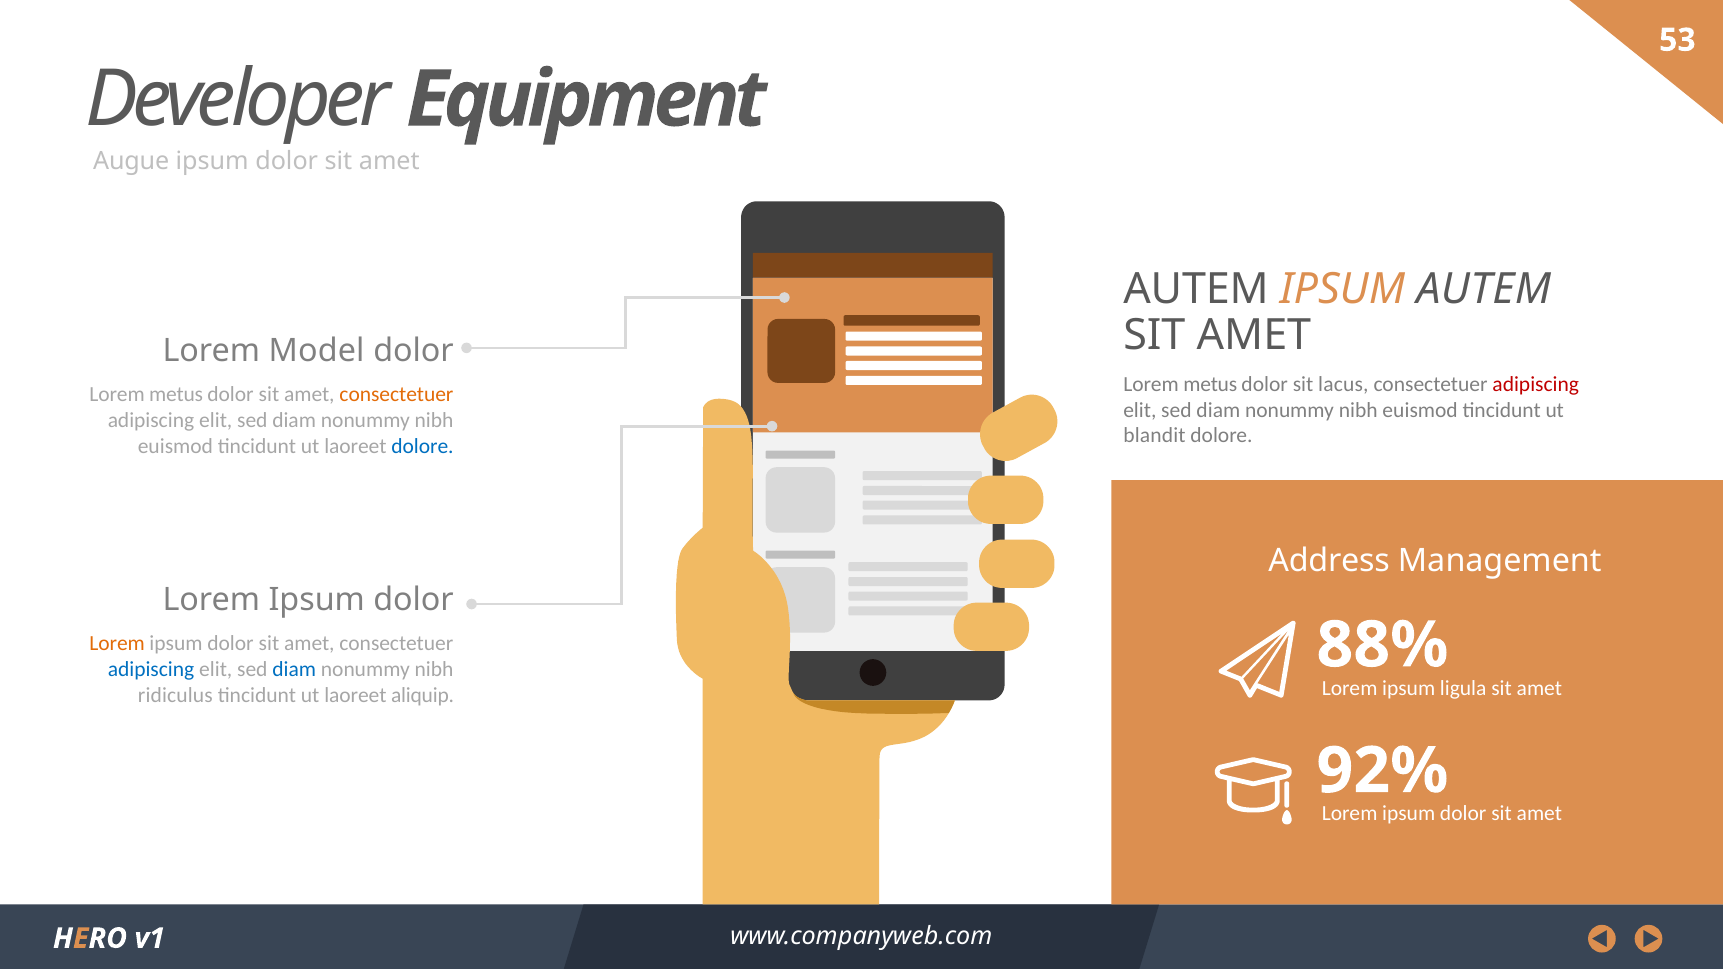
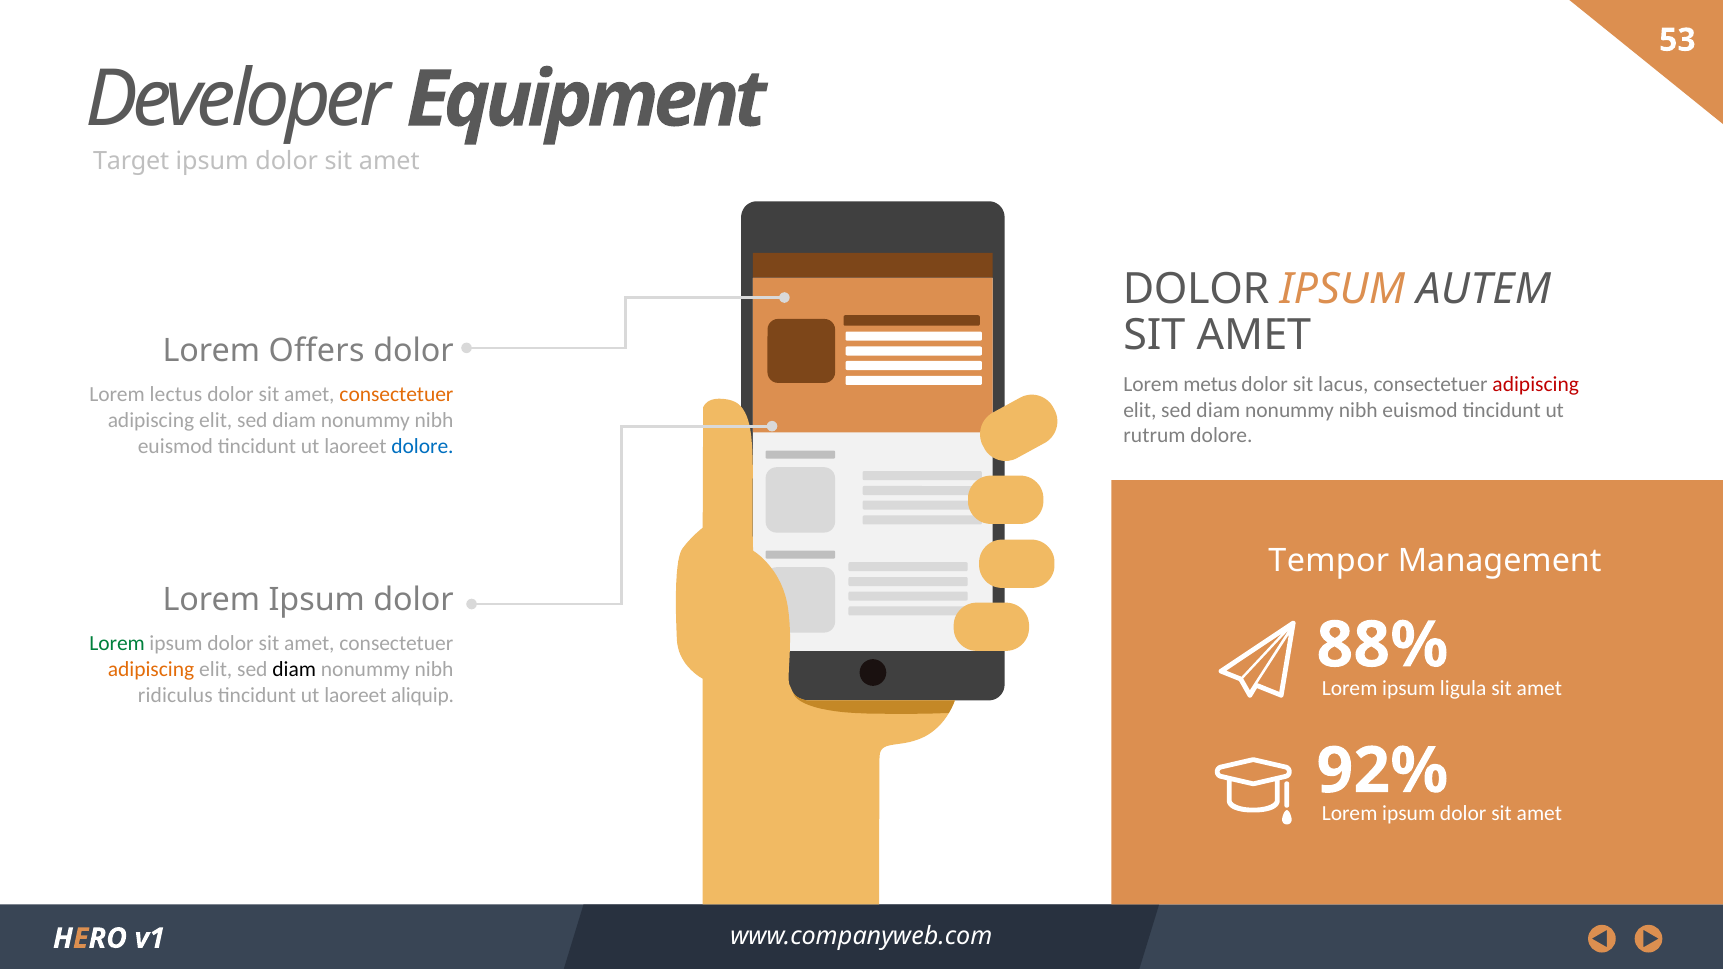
Augue: Augue -> Target
AUTEM at (1196, 289): AUTEM -> DOLOR
Model: Model -> Offers
metus at (176, 395): metus -> lectus
blandit: blandit -> rutrum
Address: Address -> Tempor
Lorem at (117, 644) colour: orange -> green
adipiscing at (151, 669) colour: blue -> orange
diam at (294, 669) colour: blue -> black
